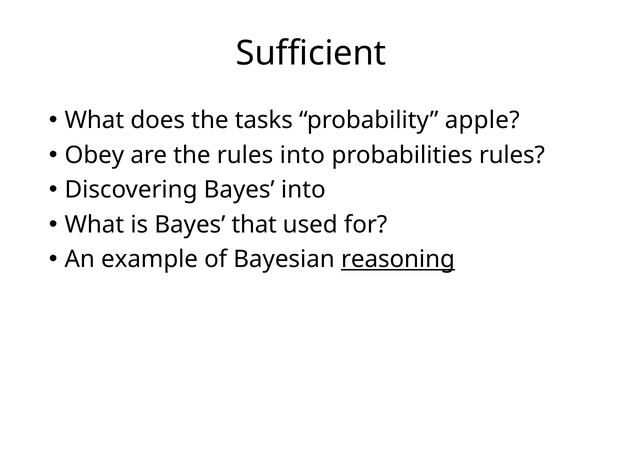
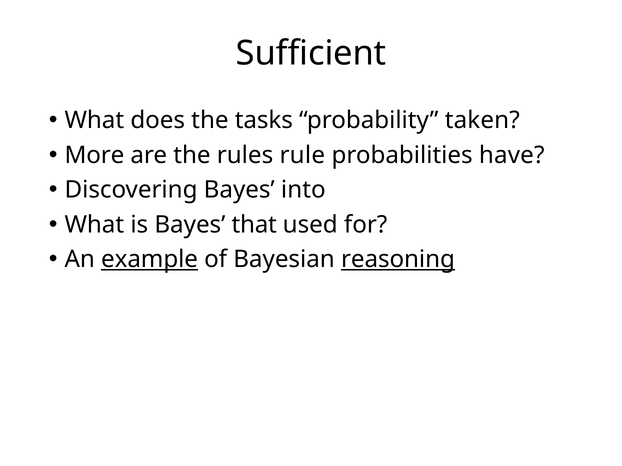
apple: apple -> taken
Obey: Obey -> More
rules into: into -> rule
probabilities rules: rules -> have
example underline: none -> present
